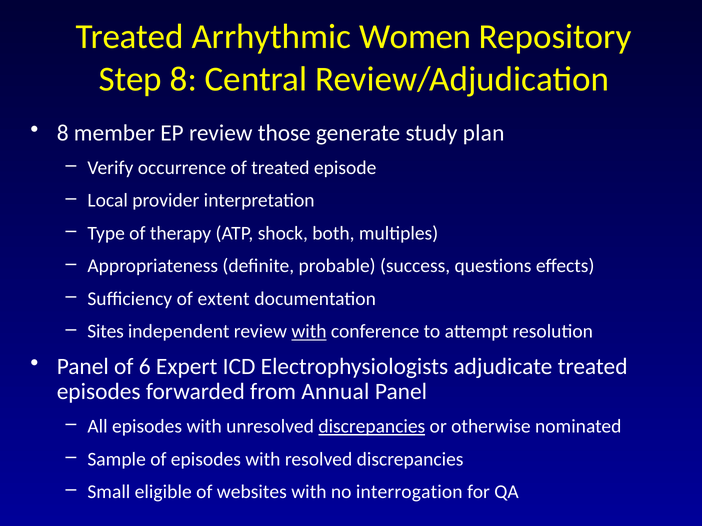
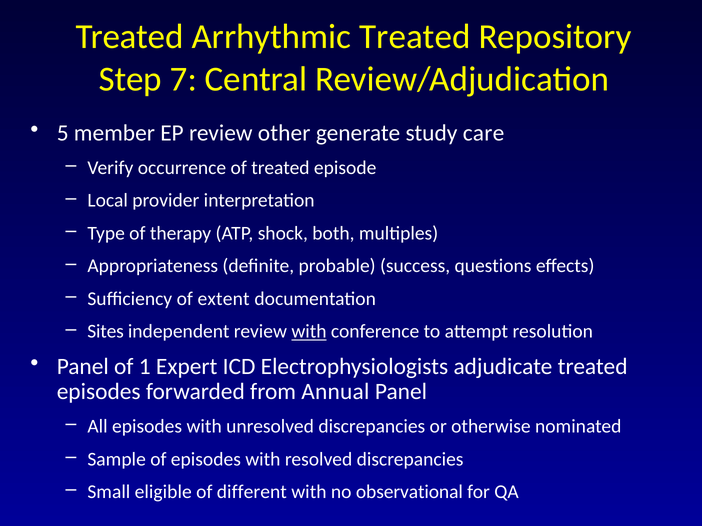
Arrhythmic Women: Women -> Treated
Step 8: 8 -> 7
8 at (63, 133): 8 -> 5
those: those -> other
plan: plan -> care
6: 6 -> 1
discrepancies at (372, 427) underline: present -> none
websites: websites -> different
interrogation: interrogation -> observational
